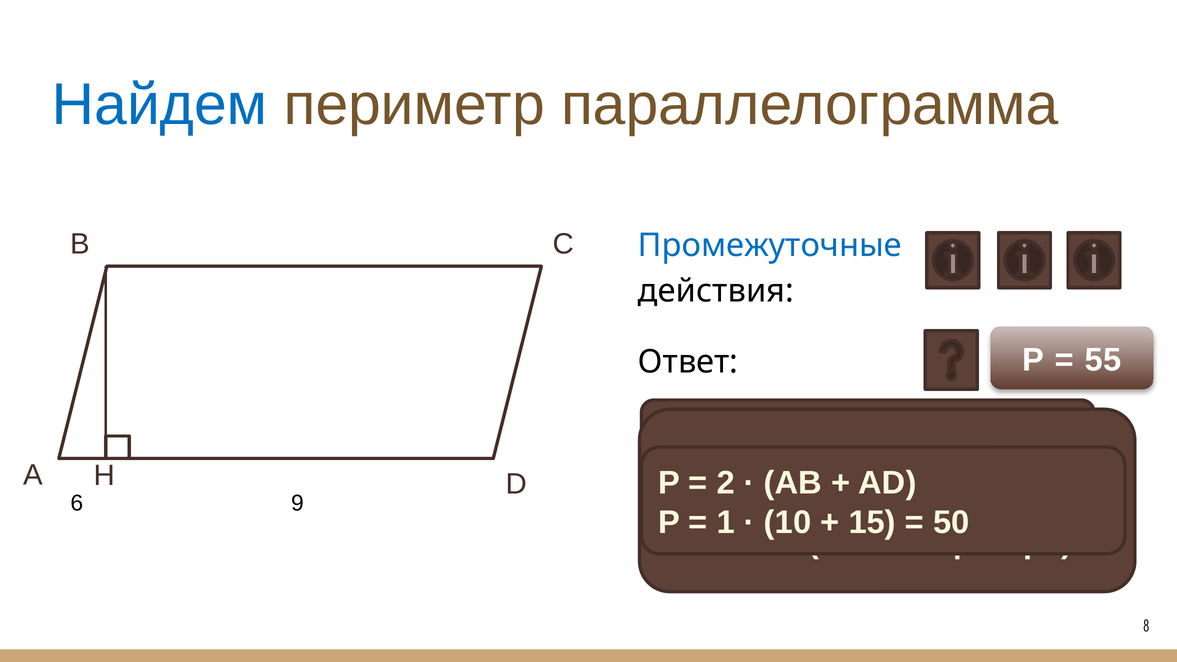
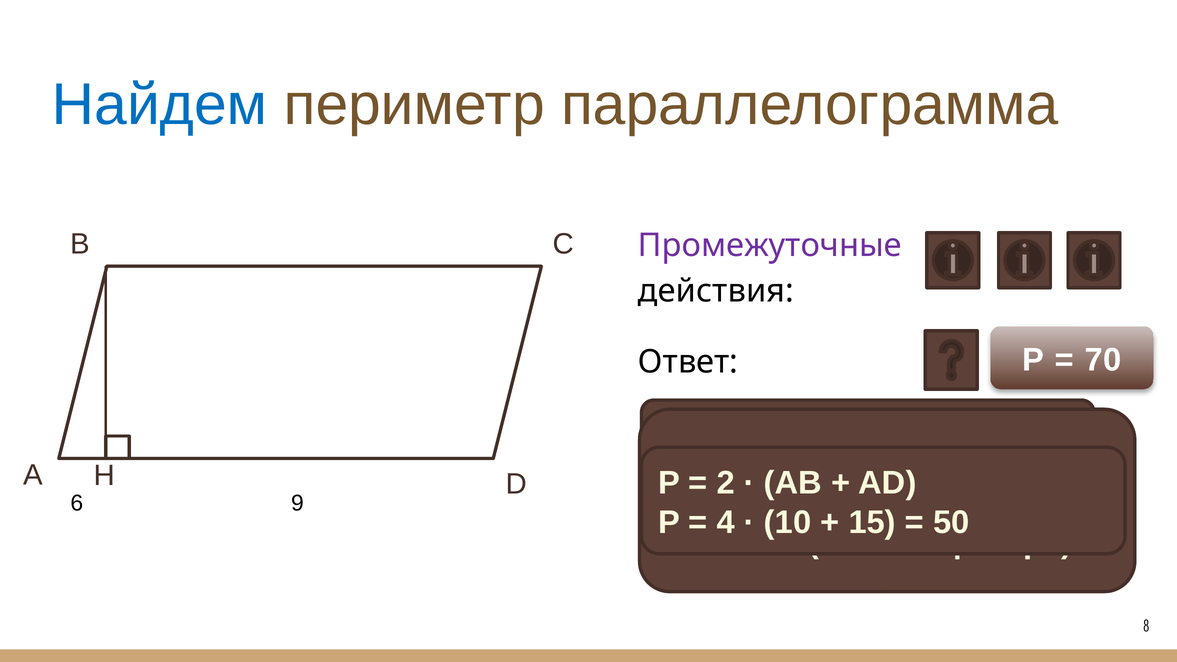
Промежуточные colour: blue -> purple
55: 55 -> 70
1: 1 -> 4
